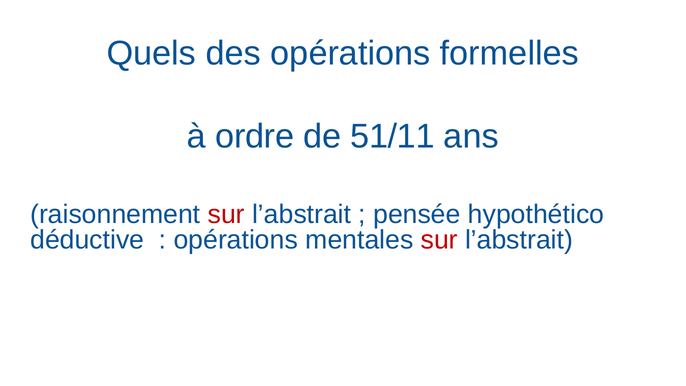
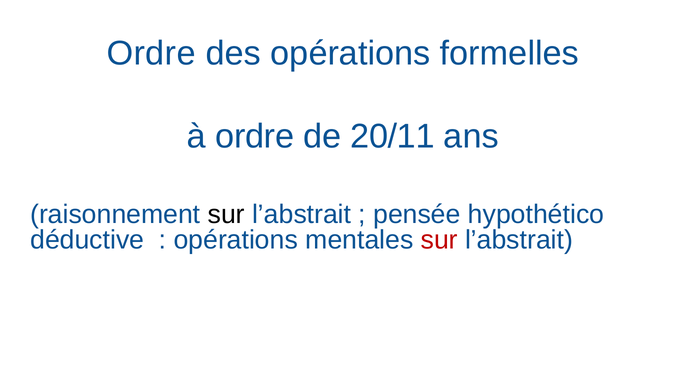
Quels at (151, 54): Quels -> Ordre
51/11: 51/11 -> 20/11
sur at (226, 214) colour: red -> black
